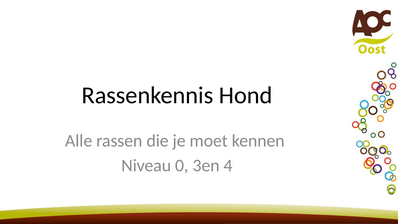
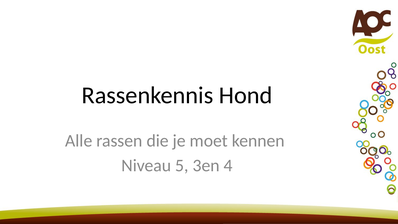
0: 0 -> 5
